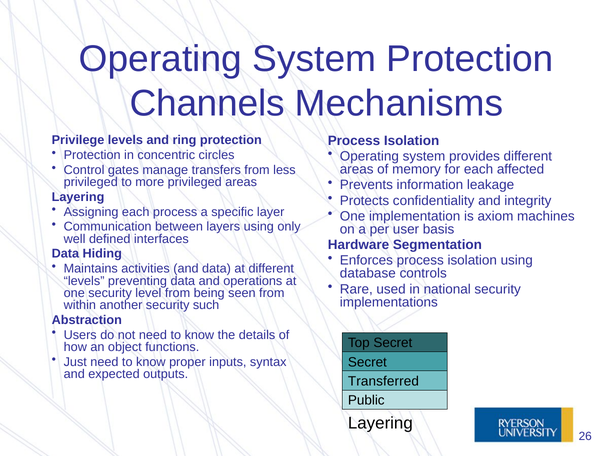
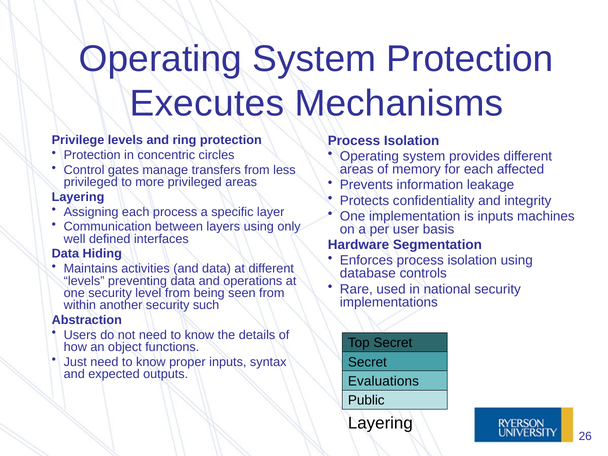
Channels: Channels -> Executes
is axiom: axiom -> inputs
Transferred: Transferred -> Evaluations
